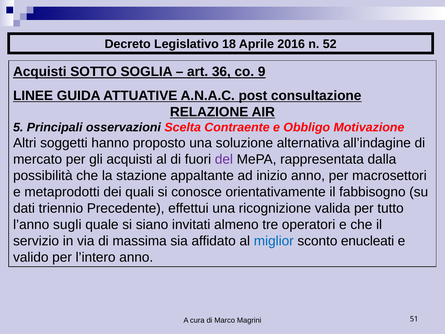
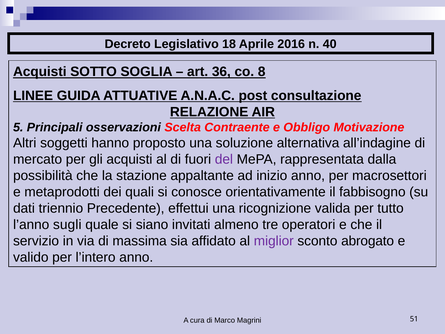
52: 52 -> 40
9: 9 -> 8
miglior colour: blue -> purple
enucleati: enucleati -> abrogato
